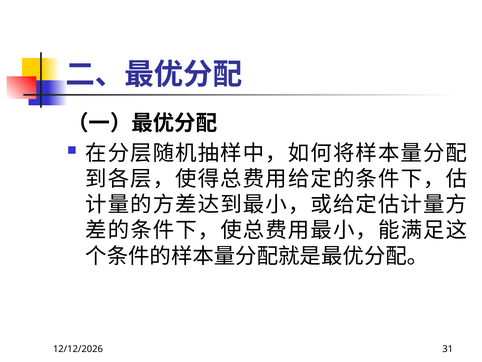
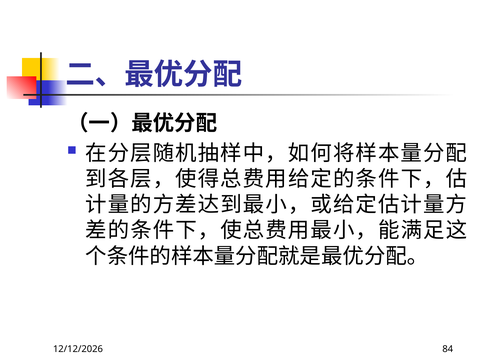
31: 31 -> 84
